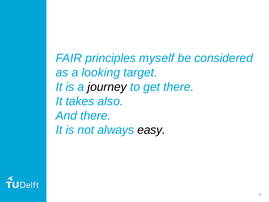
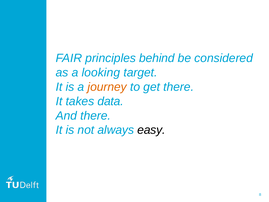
myself: myself -> behind
journey colour: black -> orange
also: also -> data
